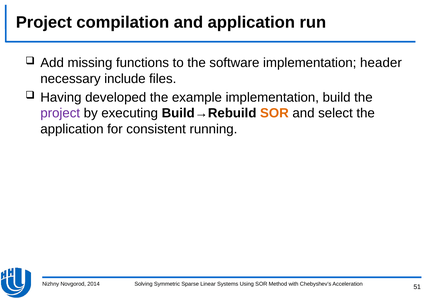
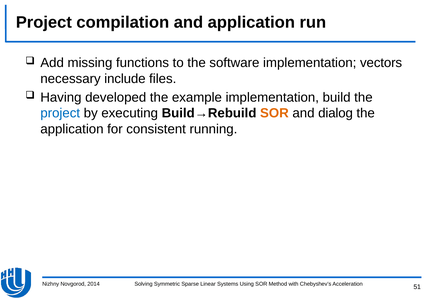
header: header -> vectors
project at (60, 113) colour: purple -> blue
select: select -> dialog
